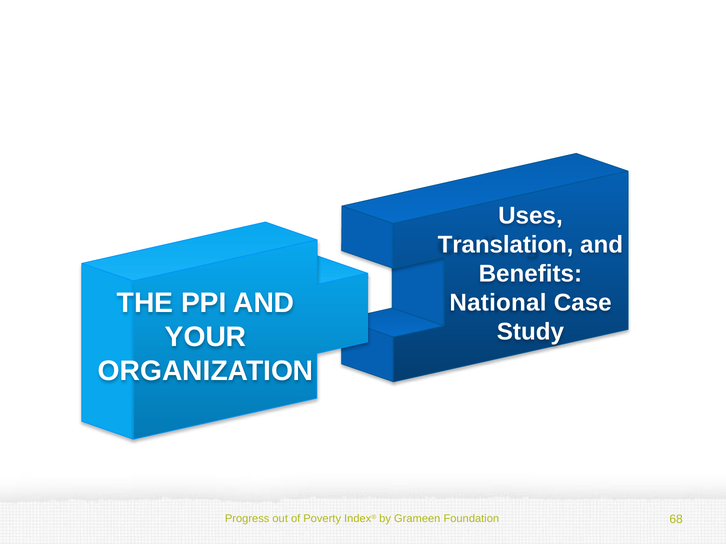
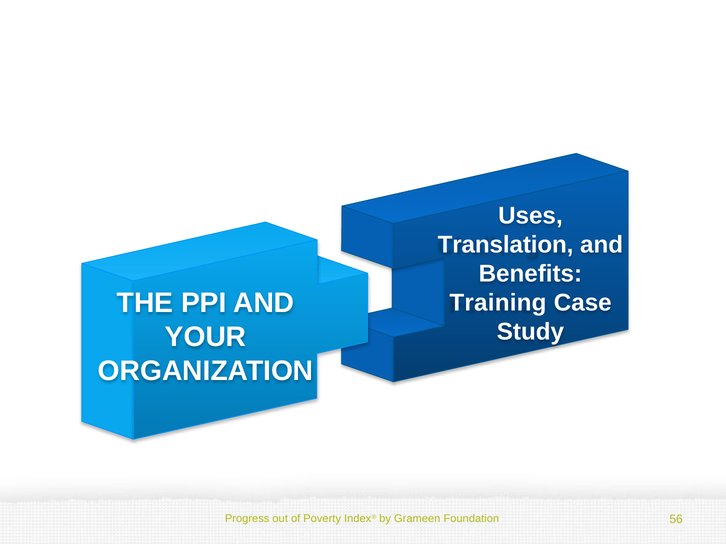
National: National -> Training
68: 68 -> 56
